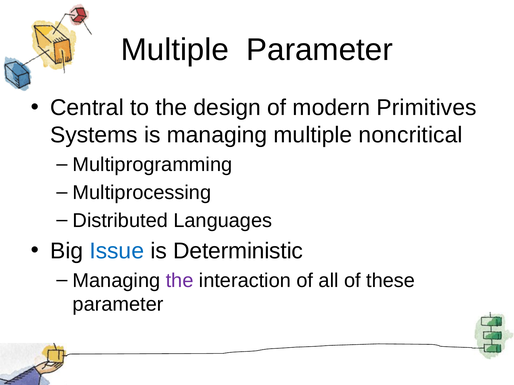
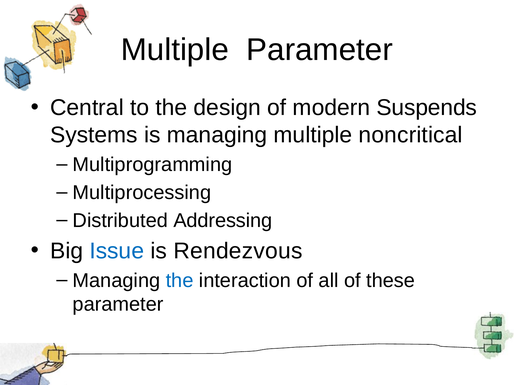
Primitives: Primitives -> Suspends
Languages: Languages -> Addressing
Deterministic: Deterministic -> Rendezvous
the at (180, 281) colour: purple -> blue
